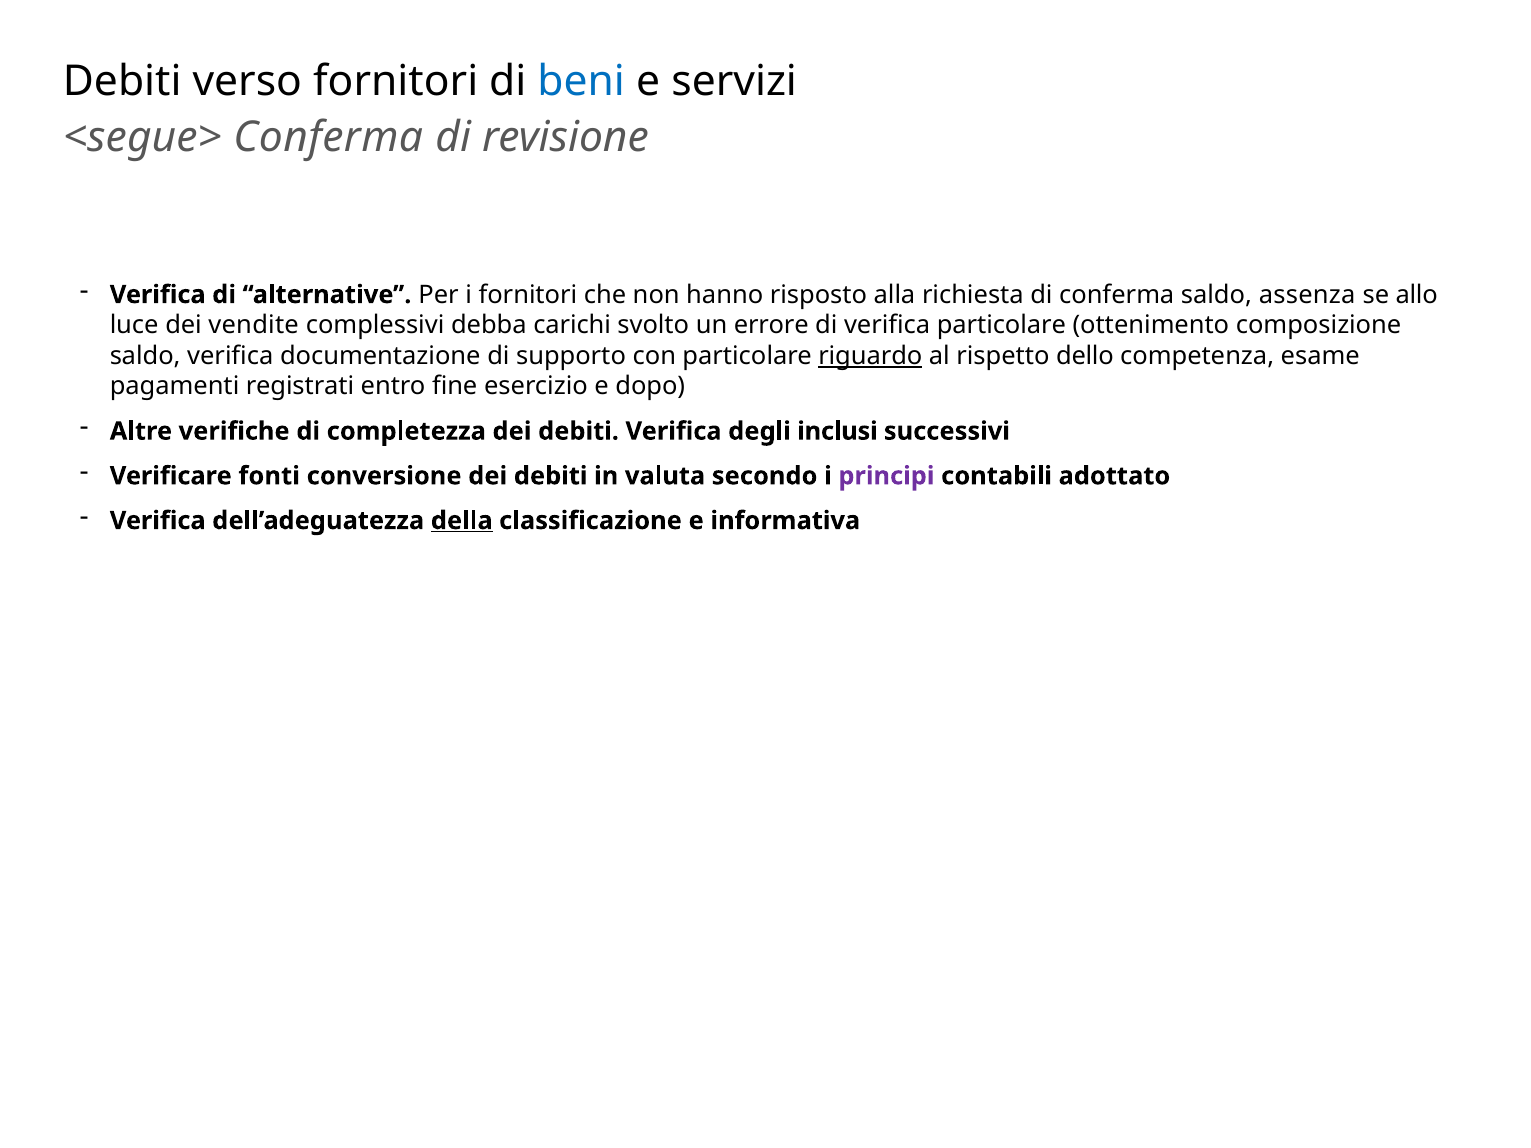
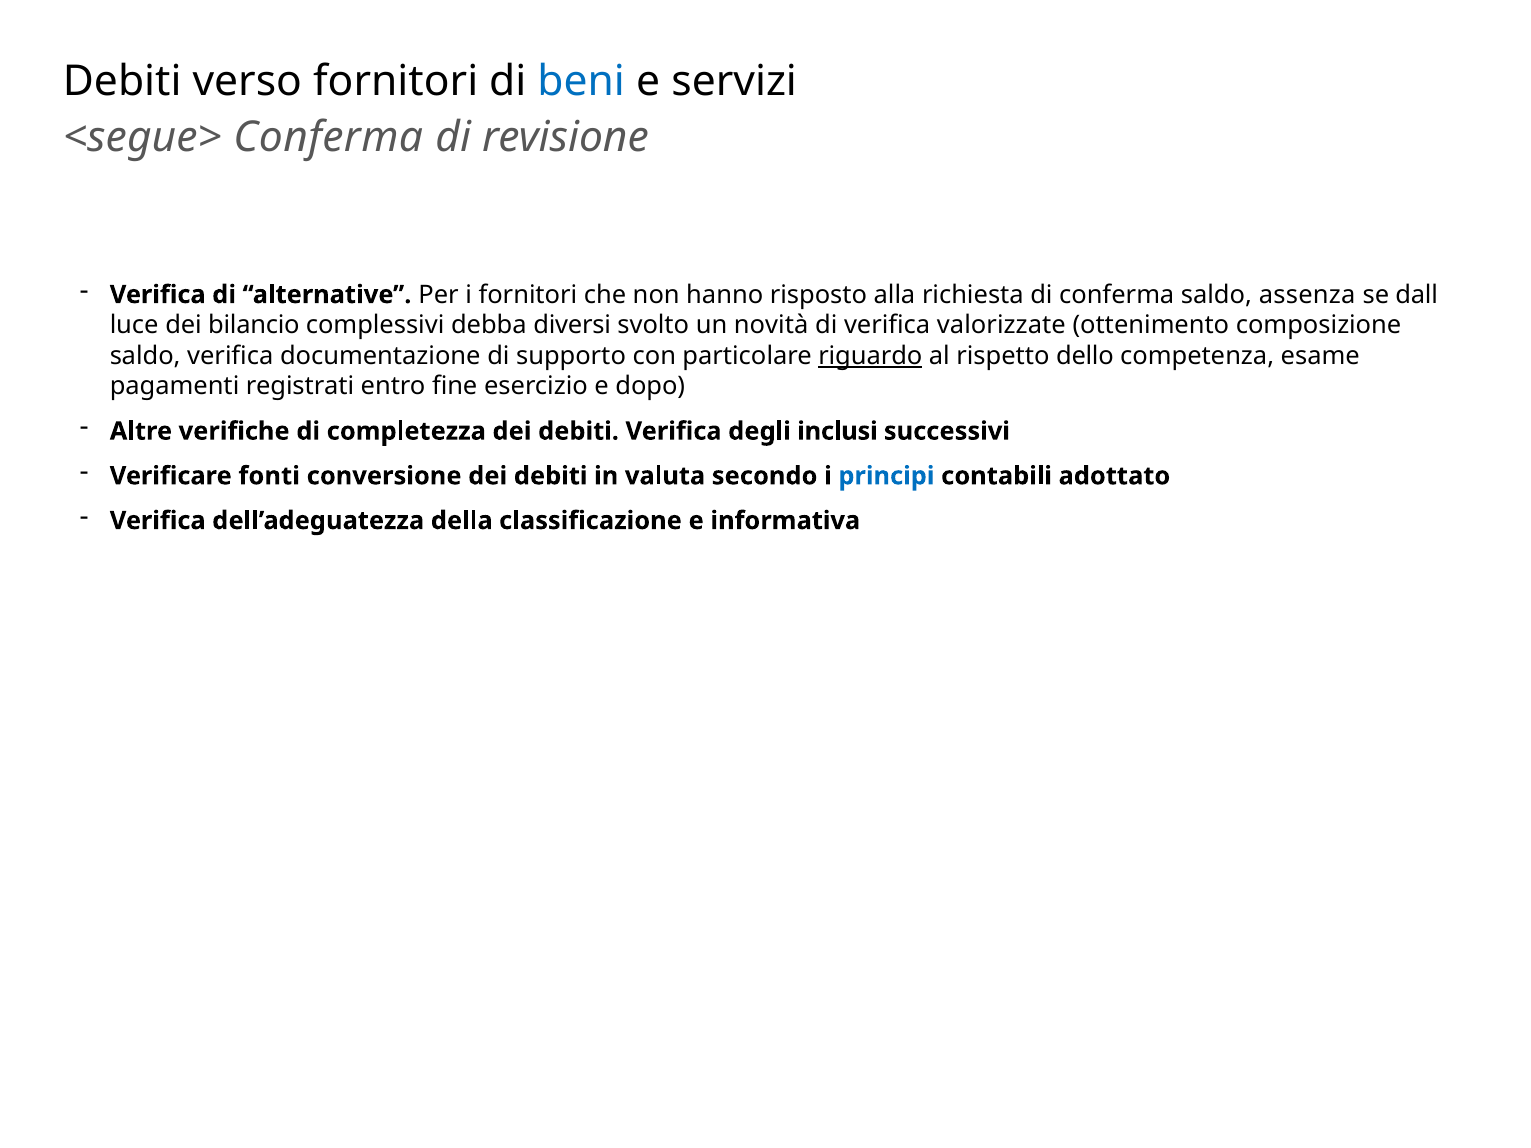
allo: allo -> dall
vendite: vendite -> bilancio
carichi: carichi -> diversi
errore: errore -> novità
verifica particolare: particolare -> valorizzate
principi colour: purple -> blue
della underline: present -> none
